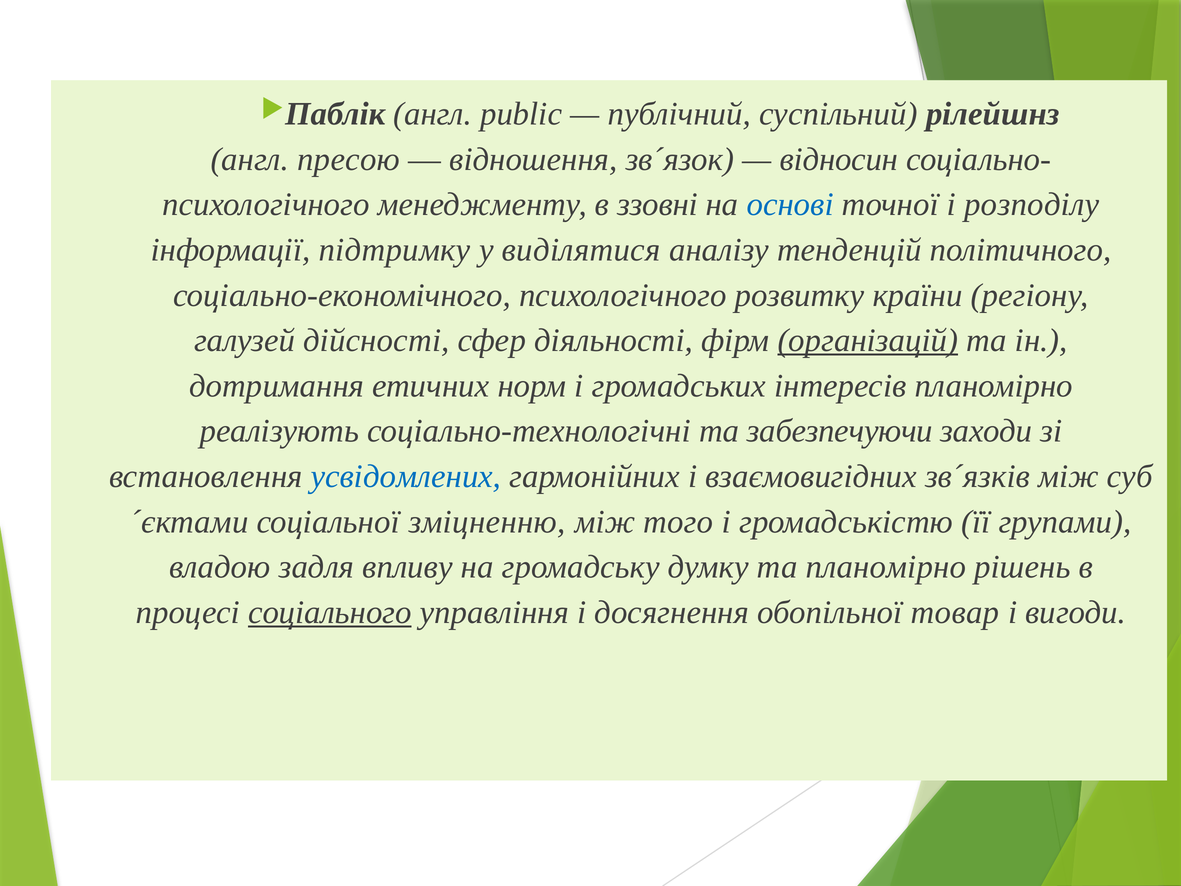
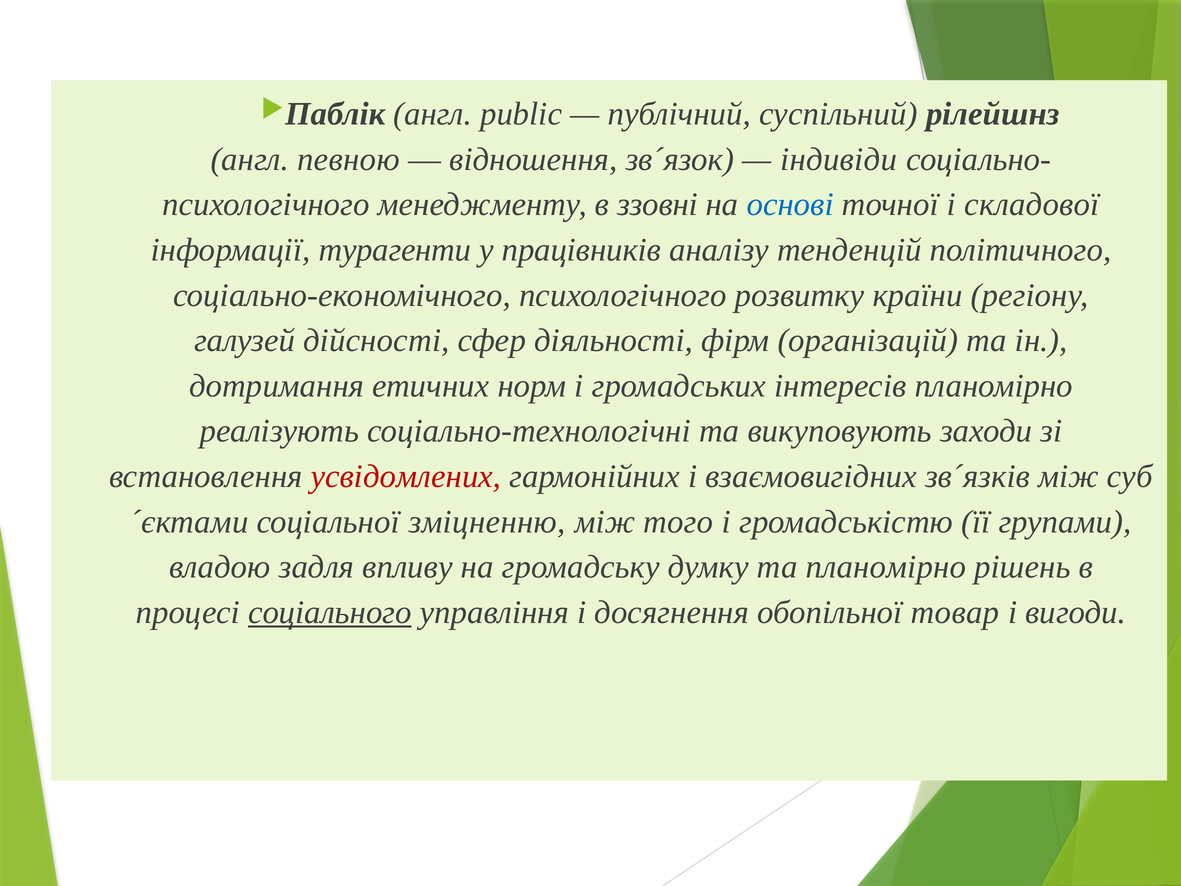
пресою: пресою -> певною
відносин: відносин -> індивіди
розподілу: розподілу -> складової
підтримку: підтримку -> турагенти
виділятися: виділятися -> працівників
організацій underline: present -> none
забезпечуючи: забезпечуючи -> викуповують
усвідомлених colour: blue -> red
